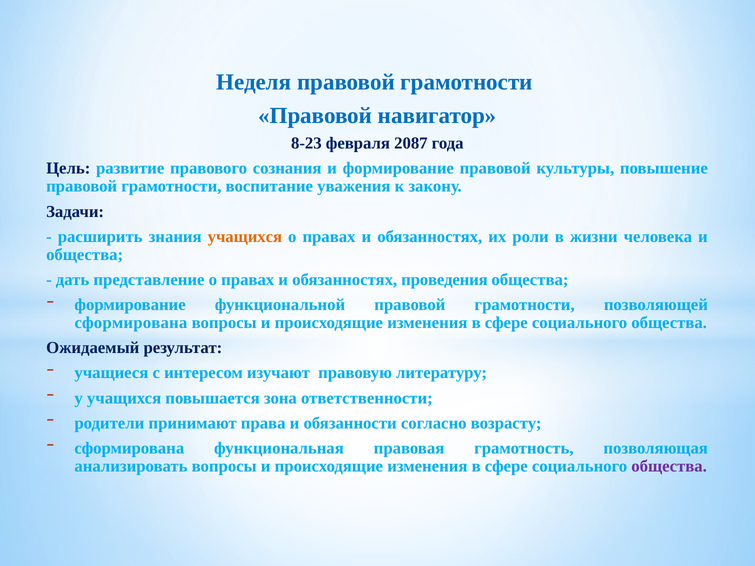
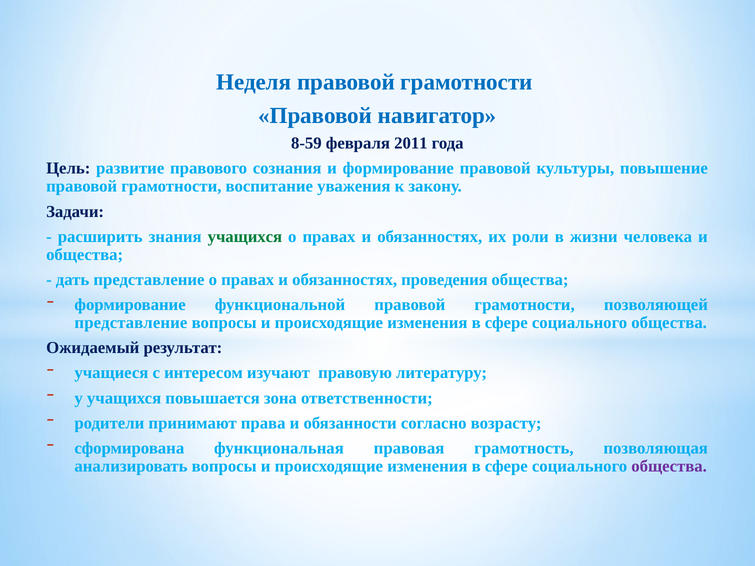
8-23: 8-23 -> 8-59
2087: 2087 -> 2011
учащихся at (245, 237) colour: orange -> green
сформирована at (131, 323): сформирована -> представление
